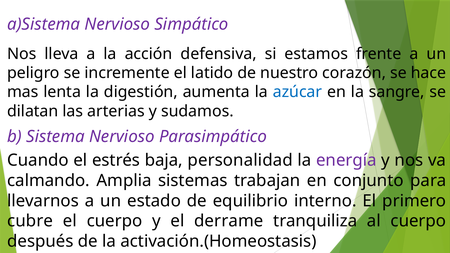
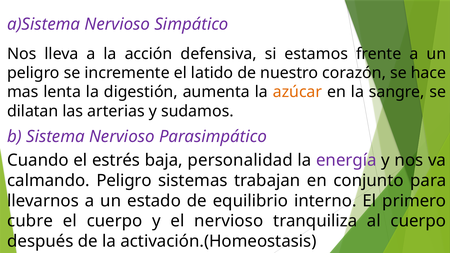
azúcar colour: blue -> orange
calmando Amplia: Amplia -> Peligro
el derrame: derrame -> nervioso
